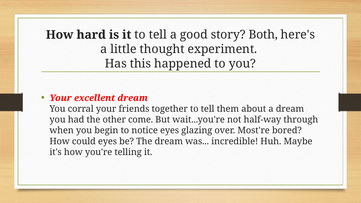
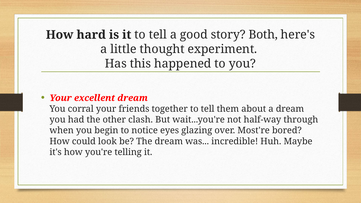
come: come -> clash
could eyes: eyes -> look
